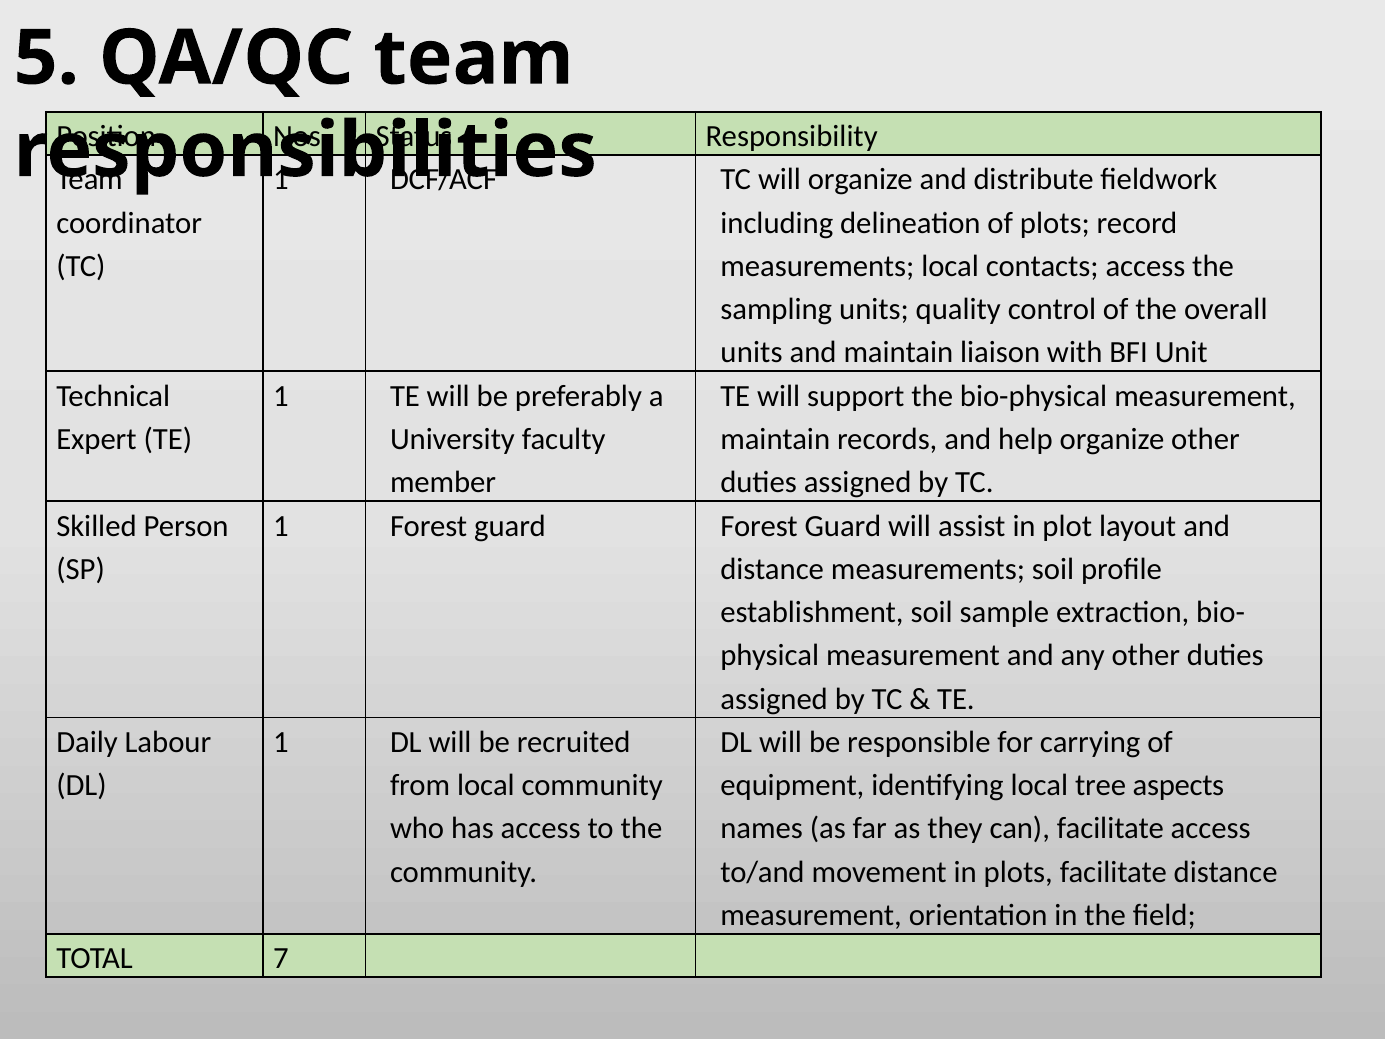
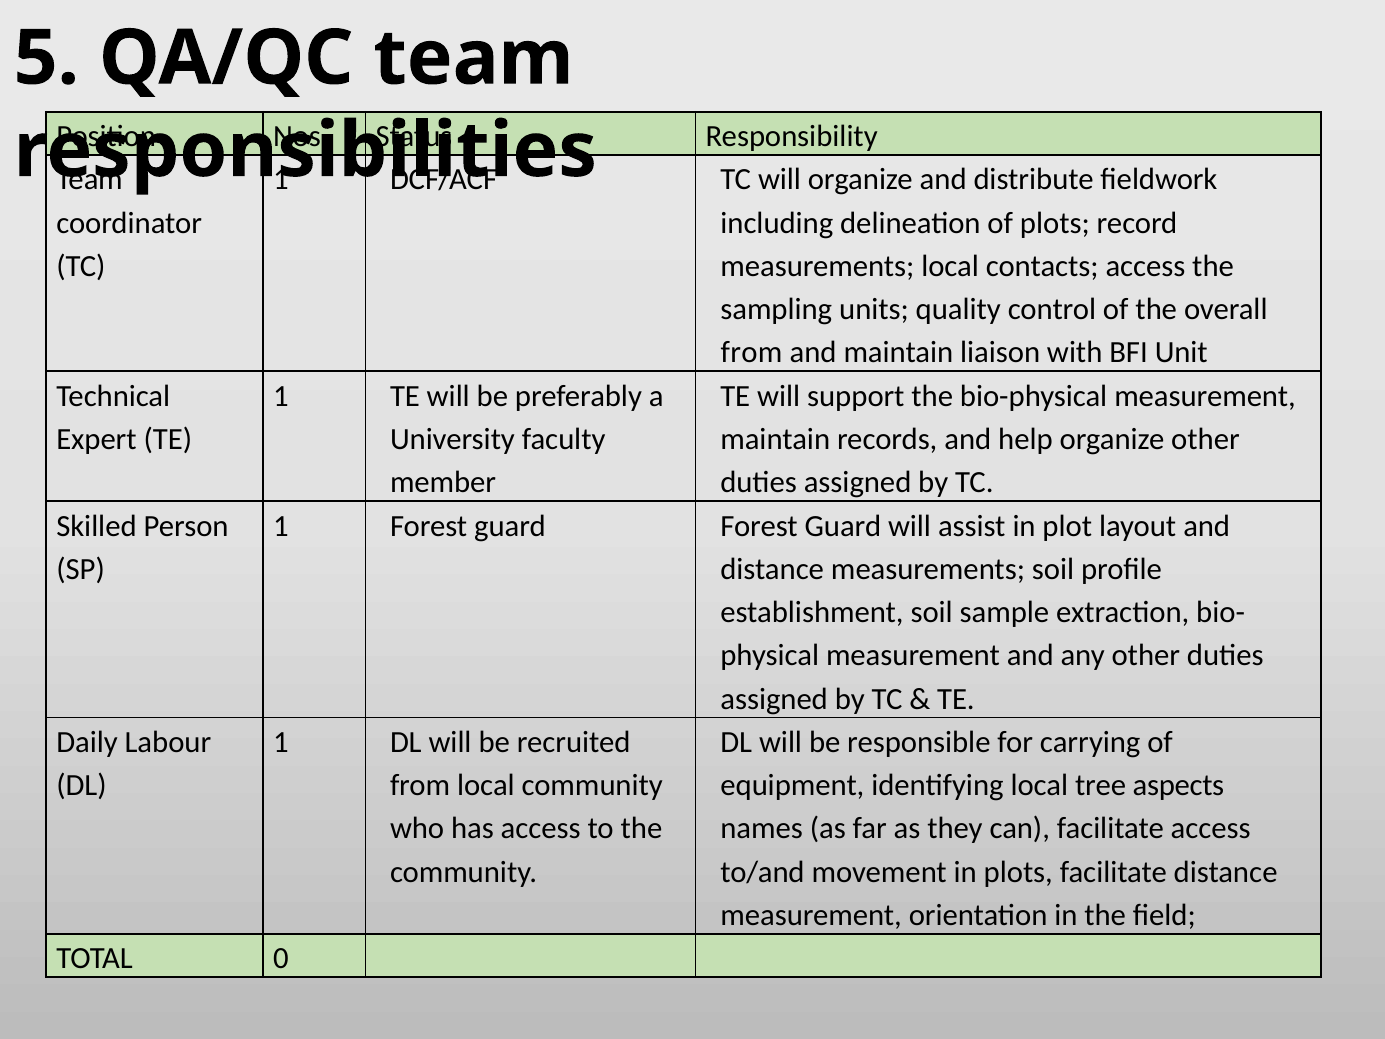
units at (752, 353): units -> from
7: 7 -> 0
